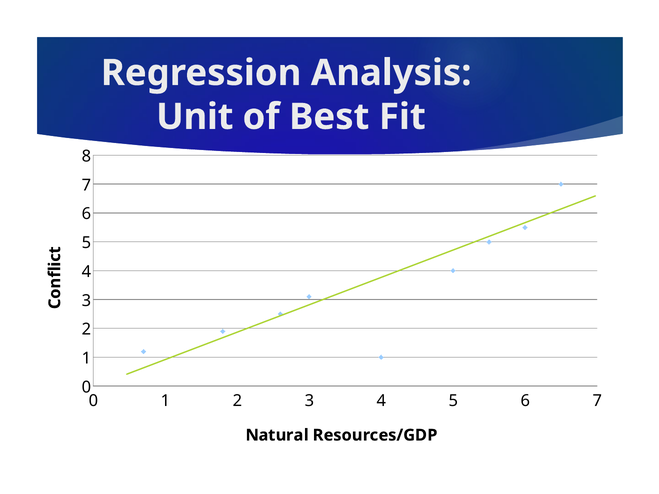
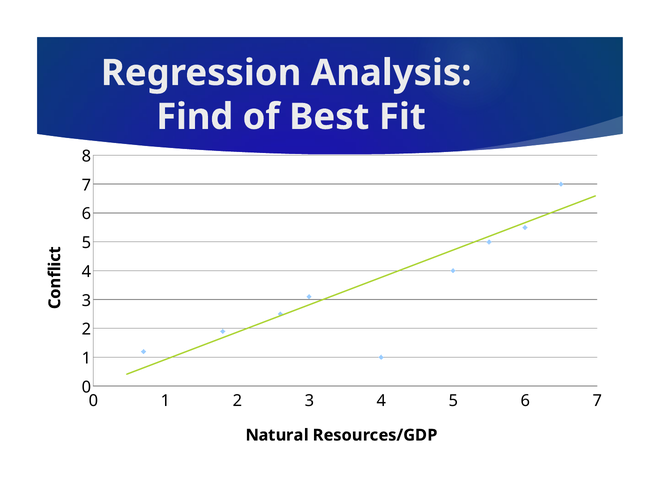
Unit: Unit -> Find
